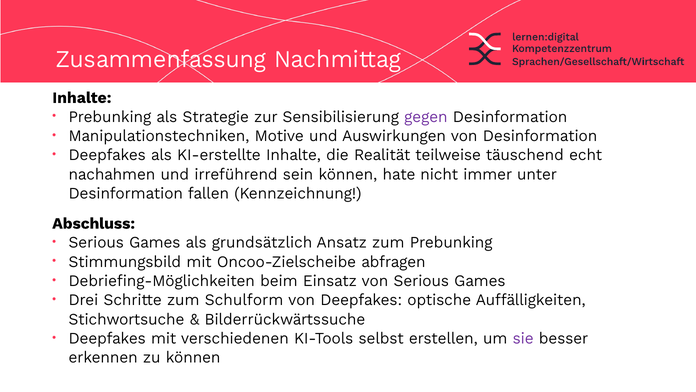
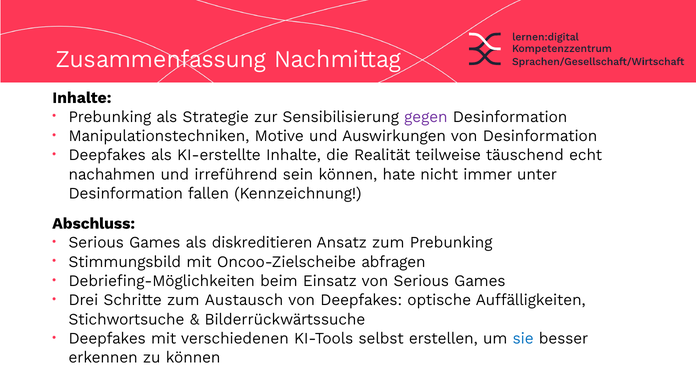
grundsätzlich: grundsätzlich -> diskreditieren
Schulform: Schulform -> Austausch
sie colour: purple -> blue
